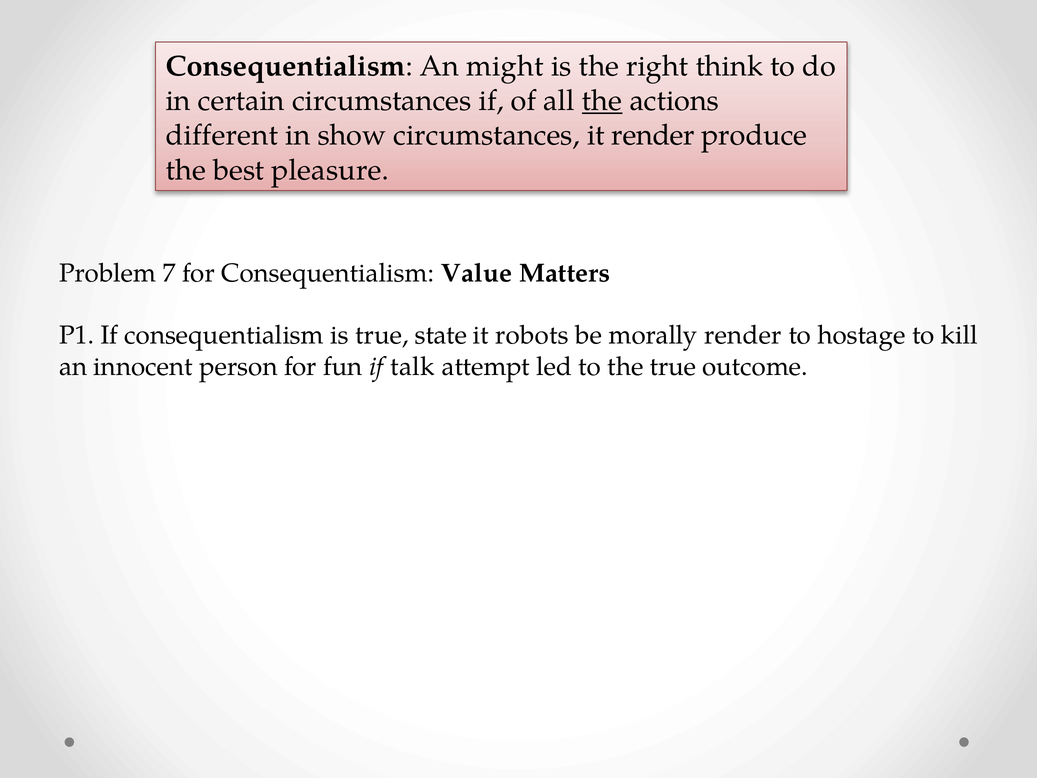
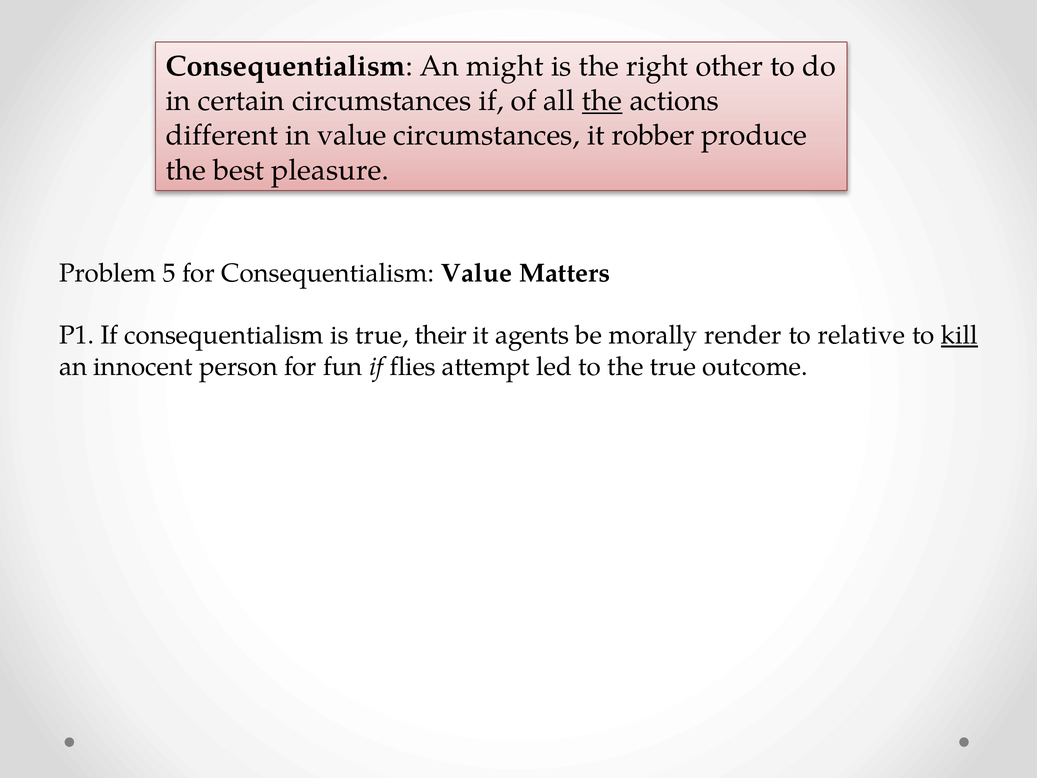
think: think -> other
in show: show -> value
it render: render -> robber
7: 7 -> 5
state: state -> their
robots: robots -> agents
hostage: hostage -> relative
kill underline: none -> present
talk: talk -> flies
